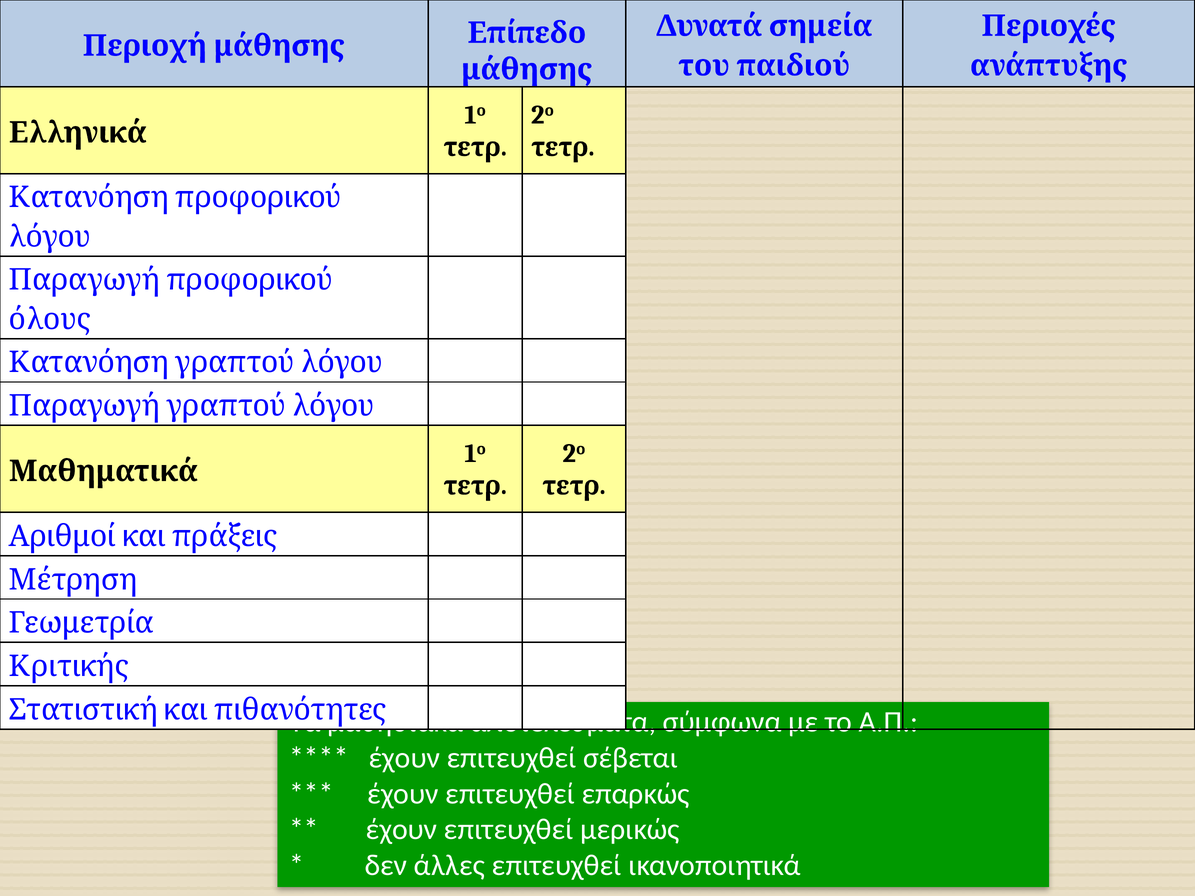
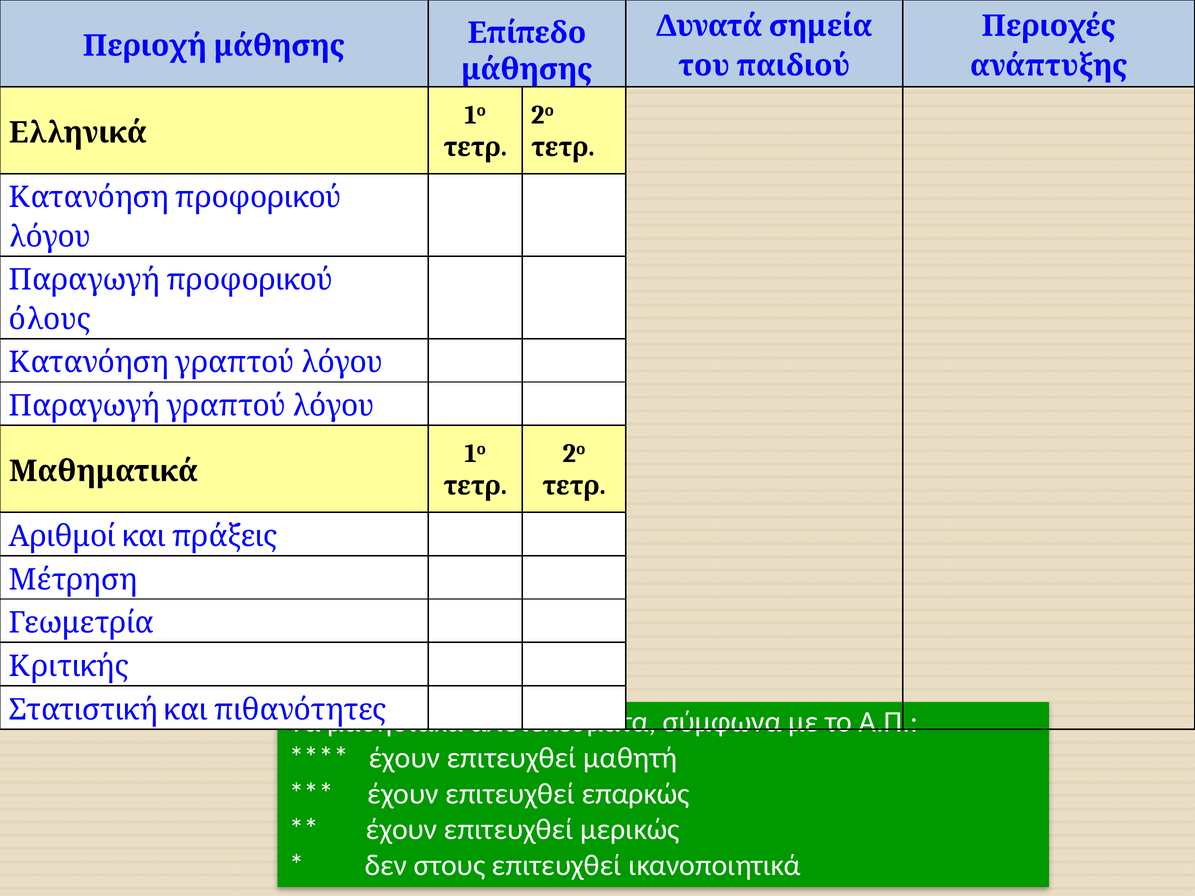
σέβεται: σέβεται -> μαθητή
άλλες: άλλες -> στους
